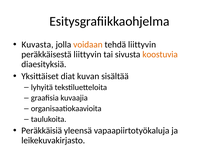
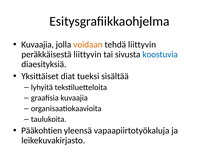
Kuvasta at (37, 44): Kuvasta -> Kuvaajia
koostuvia colour: orange -> blue
kuvan: kuvan -> tueksi
Peräkkäisiä: Peräkkäisiä -> Pääkohtien
